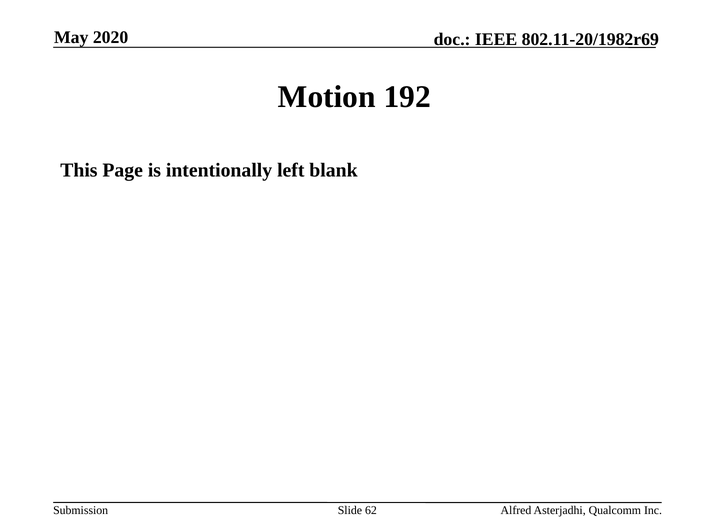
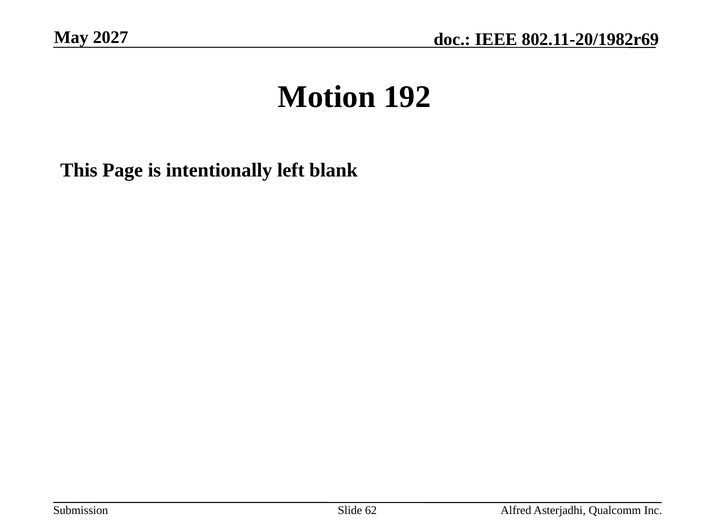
2020: 2020 -> 2027
